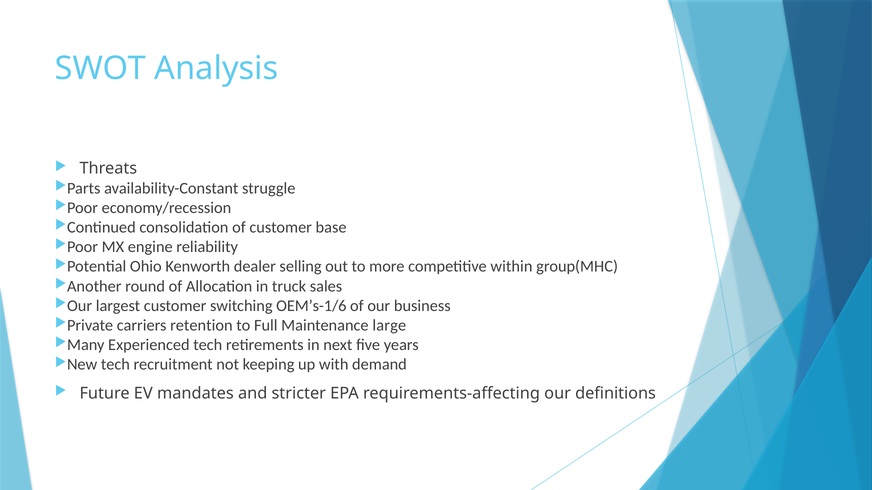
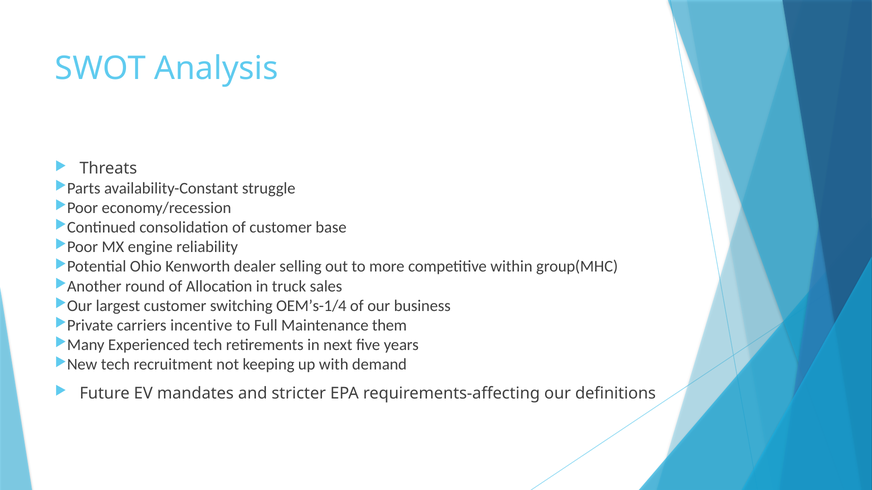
OEM’s-1/6: OEM’s-1/6 -> OEM’s-1/4
retention: retention -> incentive
large: large -> them
